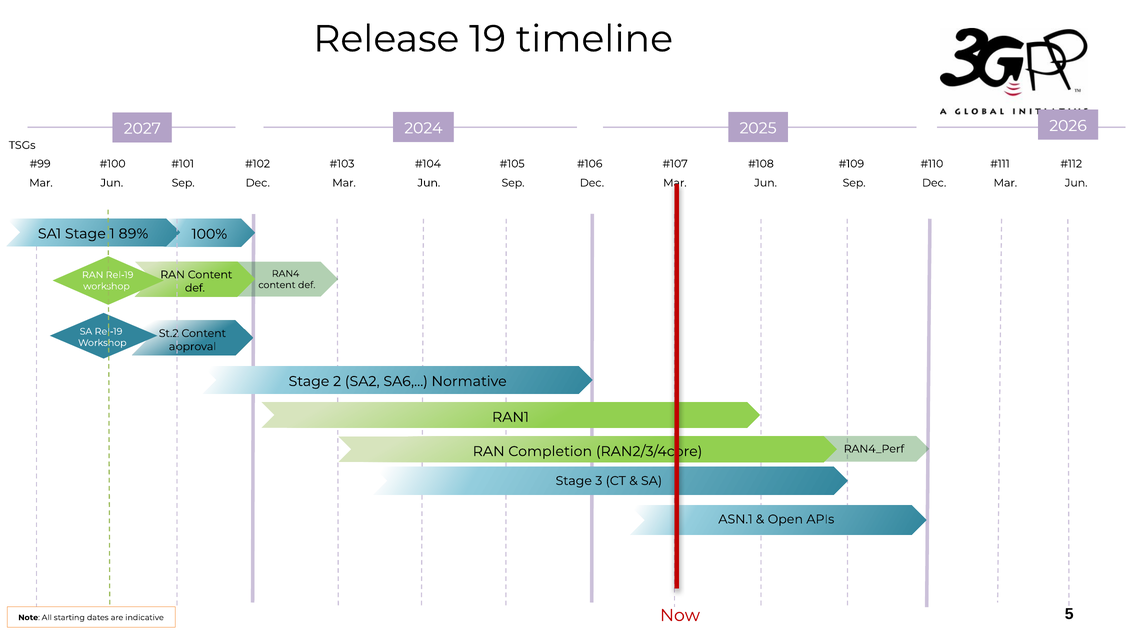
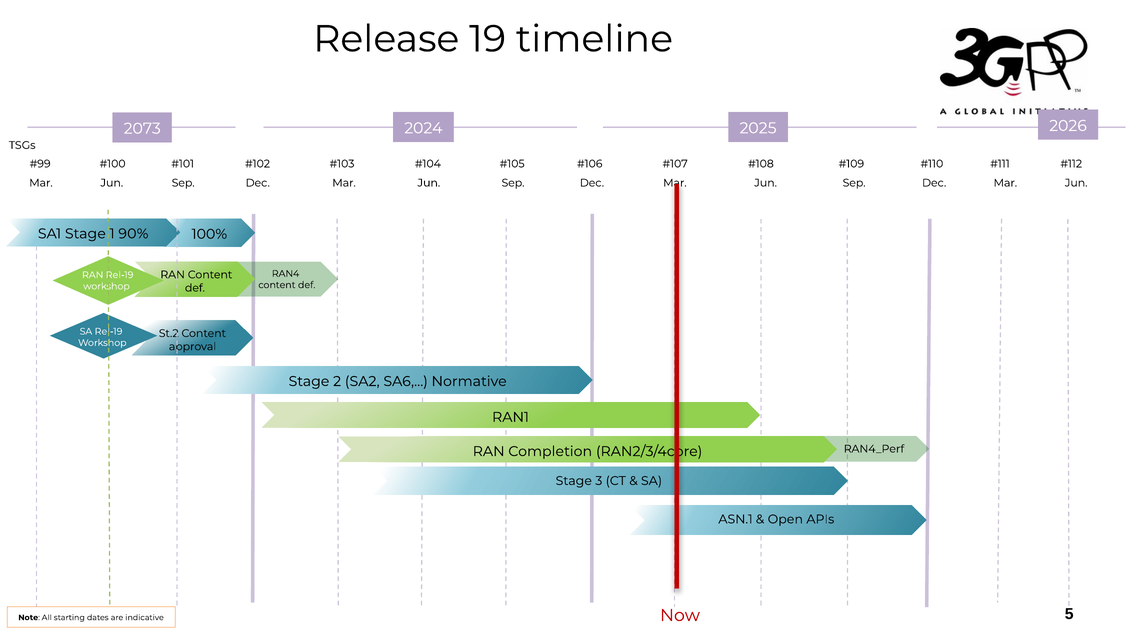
2027: 2027 -> 2073
89%: 89% -> 90%
